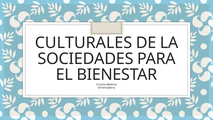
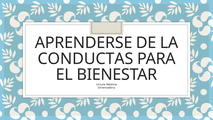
CULTURALES: CULTURALES -> APRENDERSE
SOCIEDADES: SOCIEDADES -> CONDUCTAS
